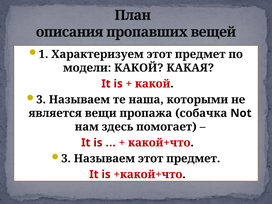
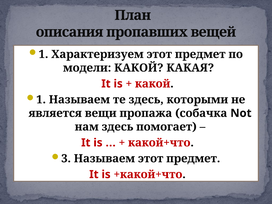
3 at (41, 100): 3 -> 1
те наша: наша -> здесь
